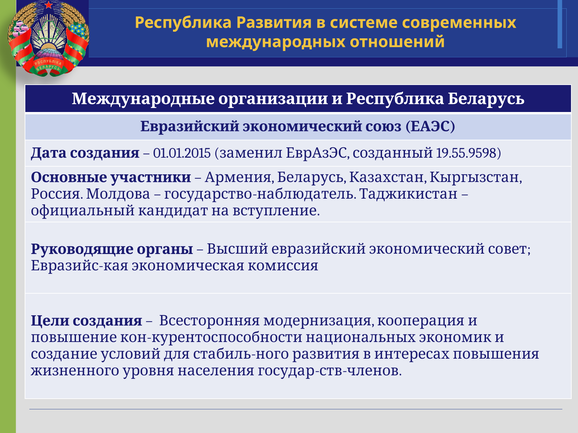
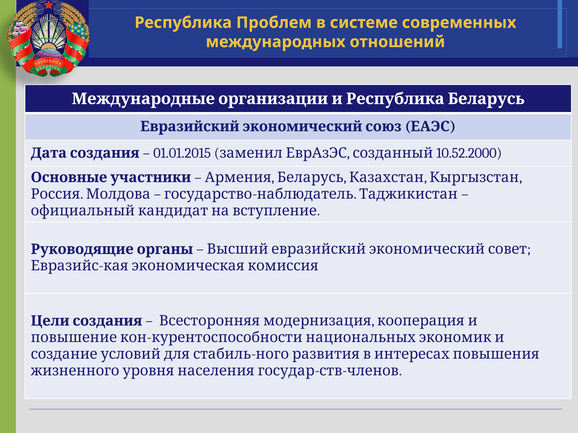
Развития: Развития -> Проблем
19.55.9598: 19.55.9598 -> 10.52.2000
